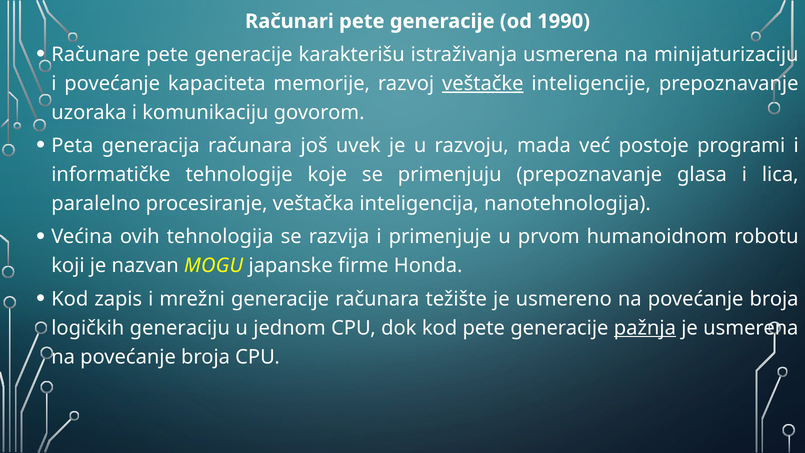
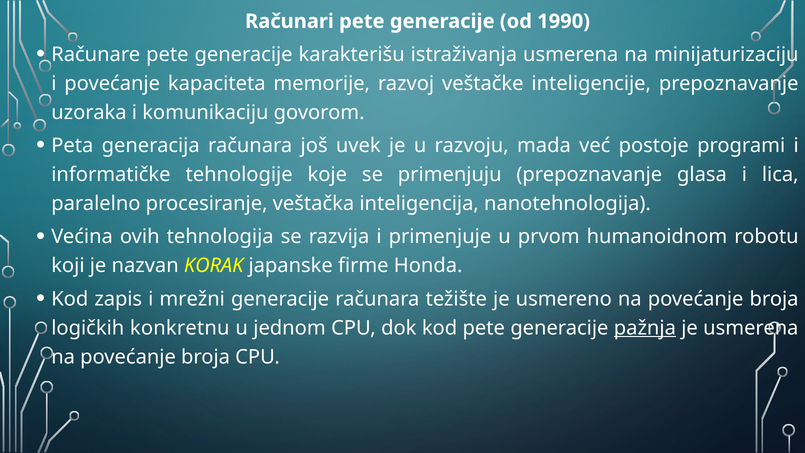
veštačke underline: present -> none
MOGU: MOGU -> KORAK
generaciju: generaciju -> konkretnu
